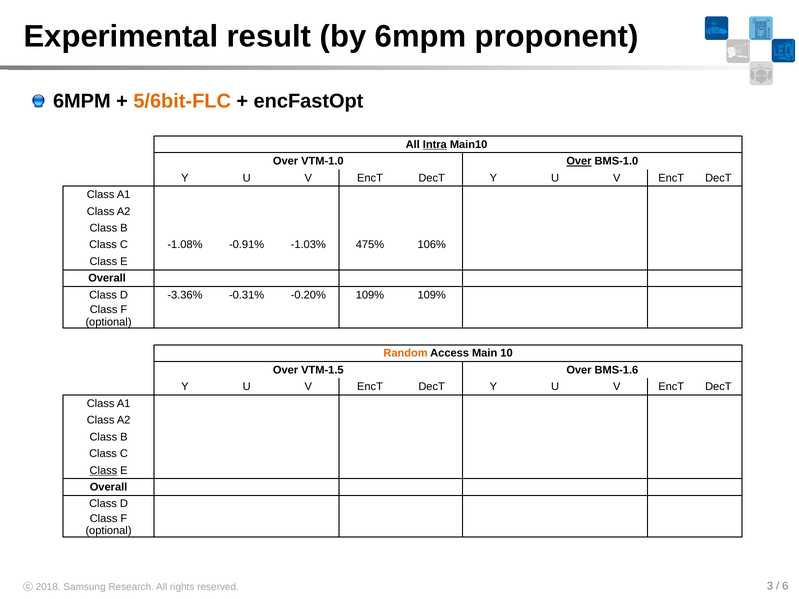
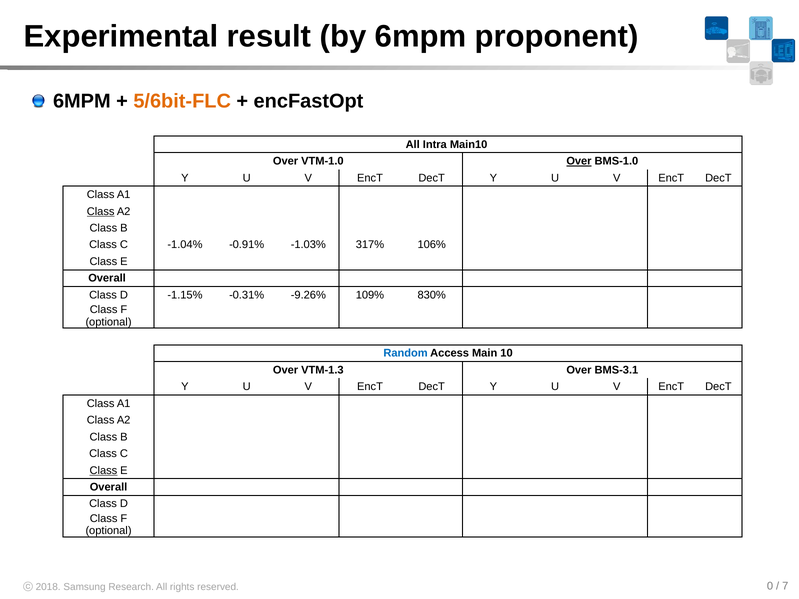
Intra underline: present -> none
Class at (101, 211) underline: none -> present
-1.08%: -1.08% -> -1.04%
475%: 475% -> 317%
-3.36%: -3.36% -> -1.15%
-0.20%: -0.20% -> -9.26%
109% 109%: 109% -> 830%
Random colour: orange -> blue
VTM-1.5: VTM-1.5 -> VTM-1.3
BMS-1.6: BMS-1.6 -> BMS-3.1
3: 3 -> 0
6: 6 -> 7
